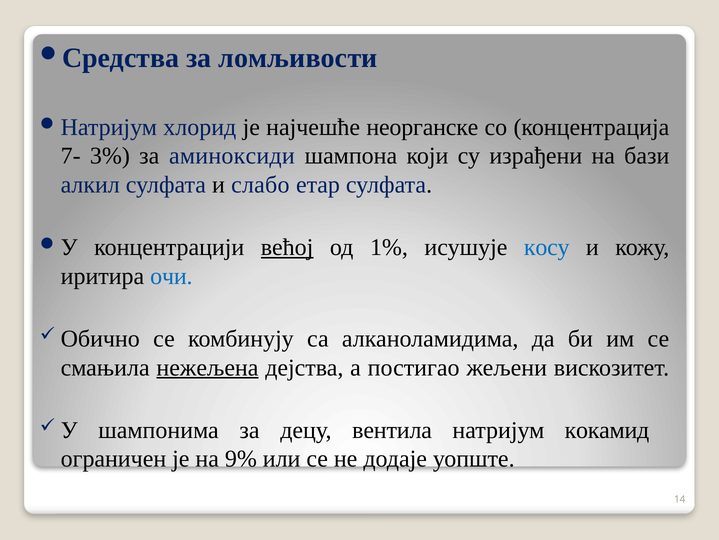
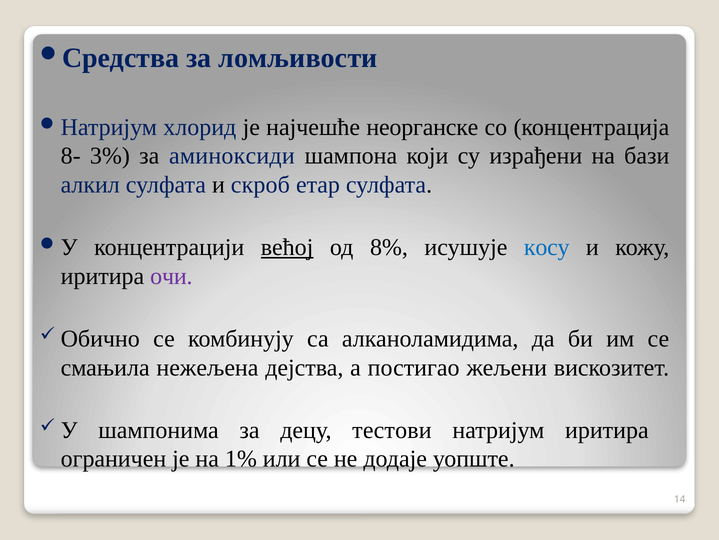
7-: 7- -> 8-
слабо: слабо -> скроб
1%: 1% -> 8%
очи colour: blue -> purple
нежељена underline: present -> none
вентила: вентила -> тестови
натријум кокамид: кокамид -> иритира
9%: 9% -> 1%
